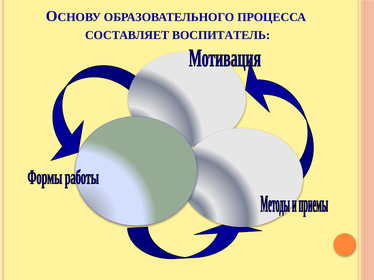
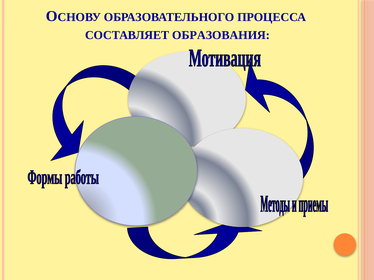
ВОСПИТАТЕЛЬ: ВОСПИТАТЕЛЬ -> ОБРАЗОВАНИЯ
